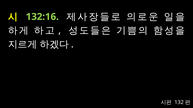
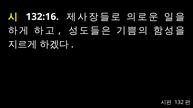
132:16 colour: light green -> white
